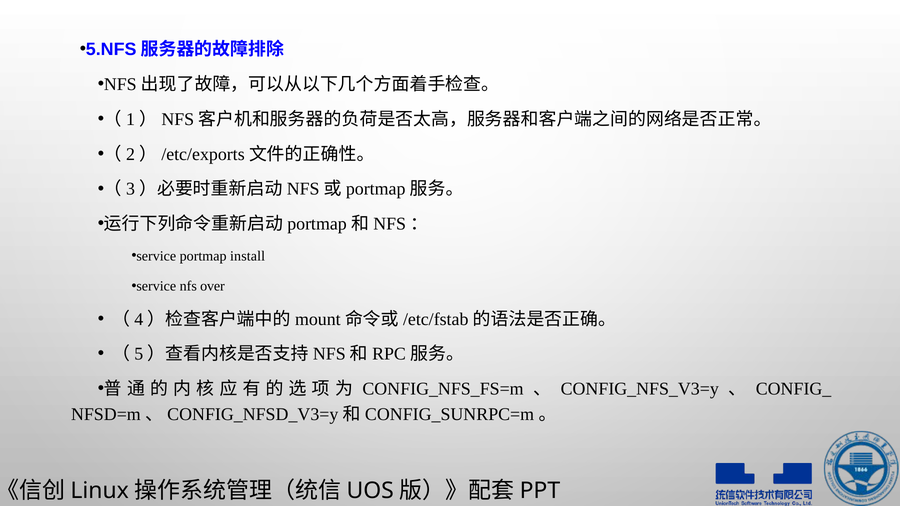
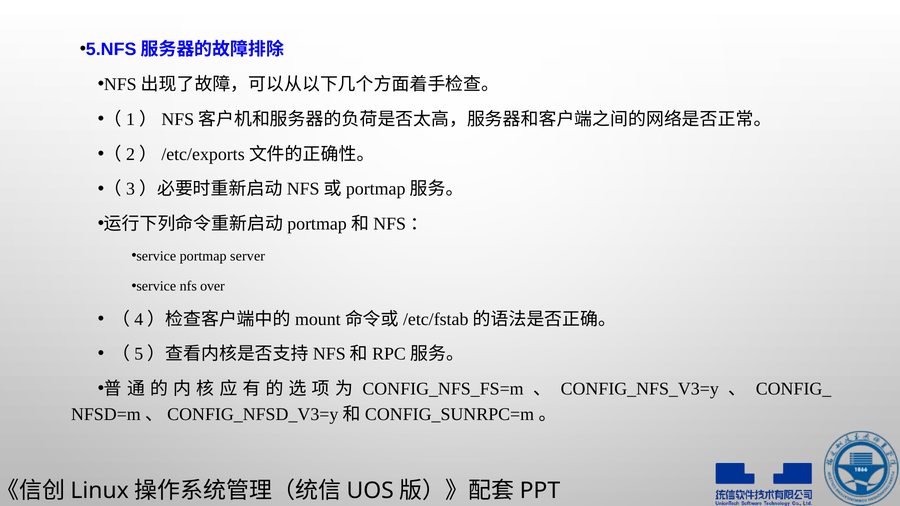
install: install -> server
